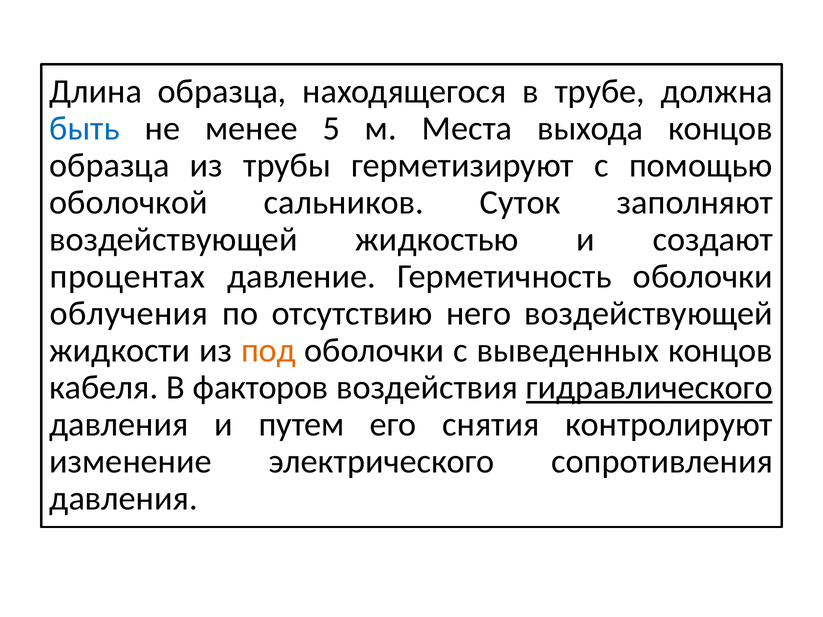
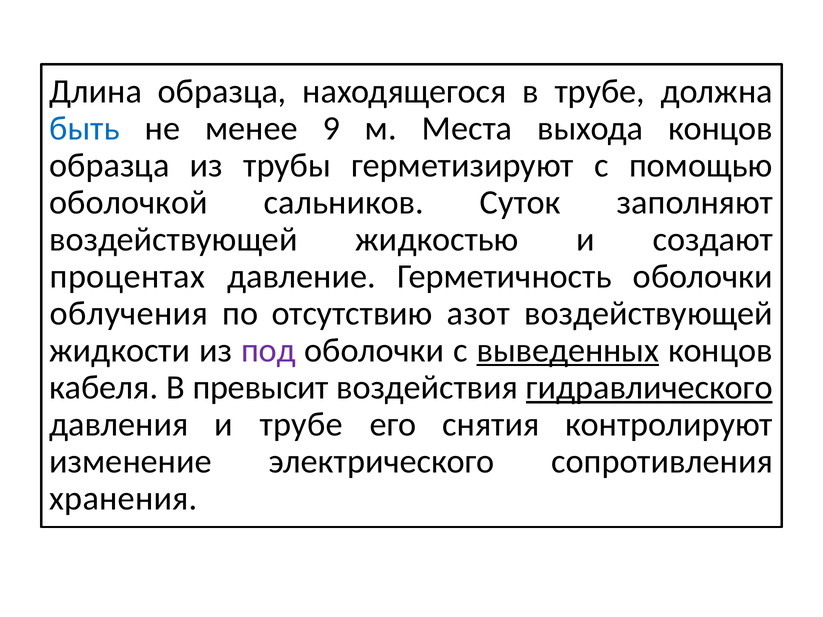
5: 5 -> 9
него: него -> азот
под colour: orange -> purple
выведенных underline: none -> present
факторов: факторов -> превысит
и путем: путем -> трубе
давления at (124, 499): давления -> хранения
